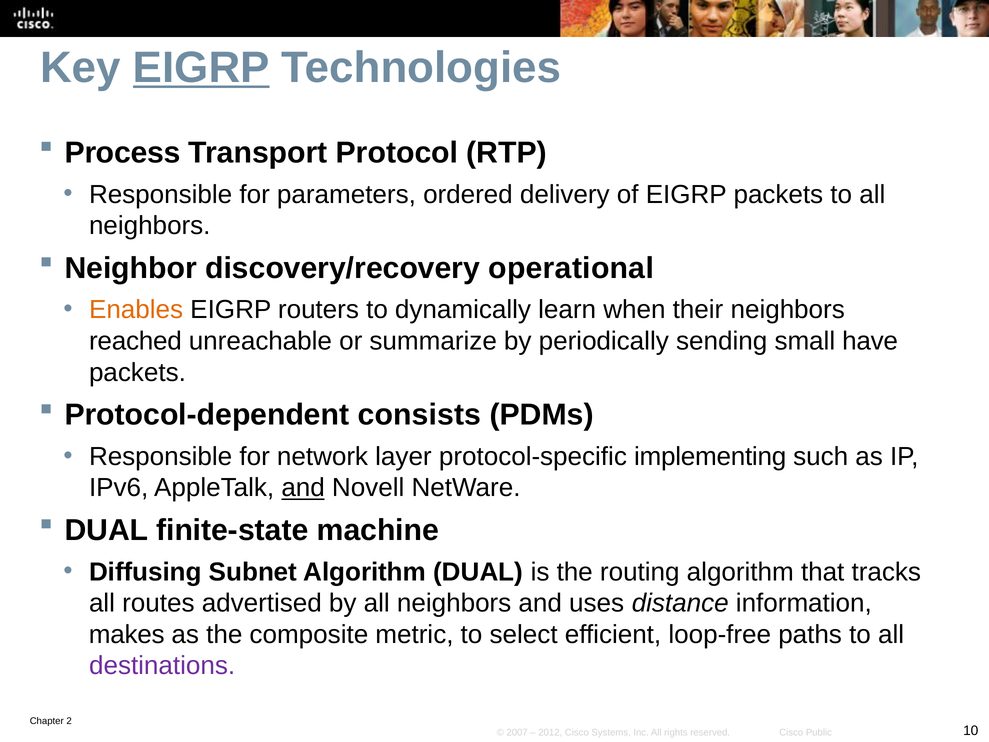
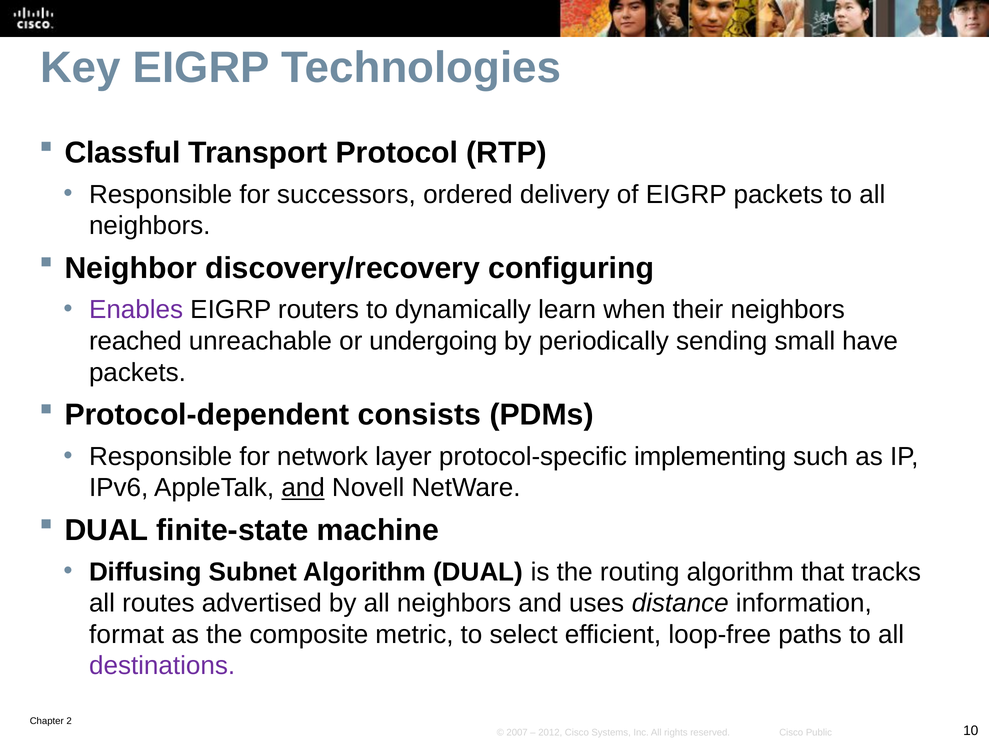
EIGRP at (201, 68) underline: present -> none
Process: Process -> Classful
parameters: parameters -> successors
operational: operational -> configuring
Enables colour: orange -> purple
summarize: summarize -> undergoing
makes: makes -> format
